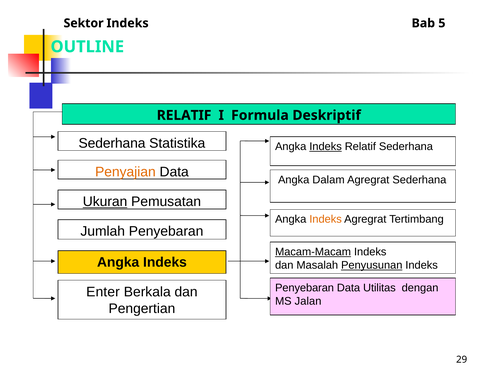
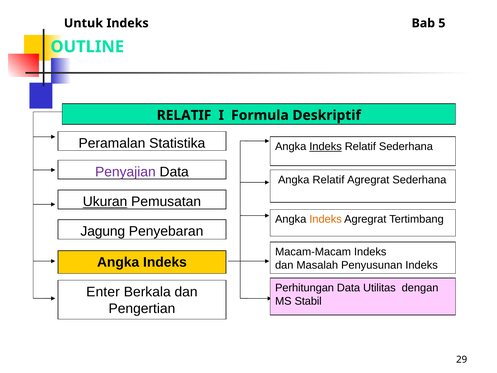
Sektor: Sektor -> Untuk
Sederhana at (112, 143): Sederhana -> Peramalan
Penyajian colour: orange -> purple
Angka Dalam: Dalam -> Relatif
Jumlah: Jumlah -> Jagung
Macam-Macam underline: present -> none
Penyusunan underline: present -> none
Penyebaran at (305, 288): Penyebaran -> Perhitungan
Jalan: Jalan -> Stabil
